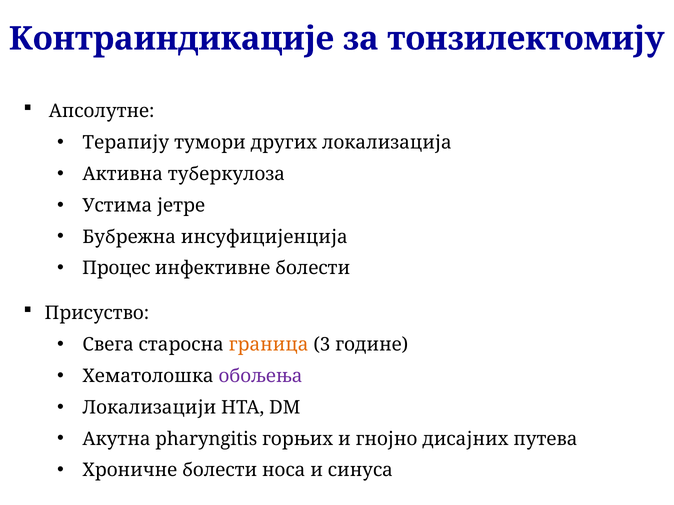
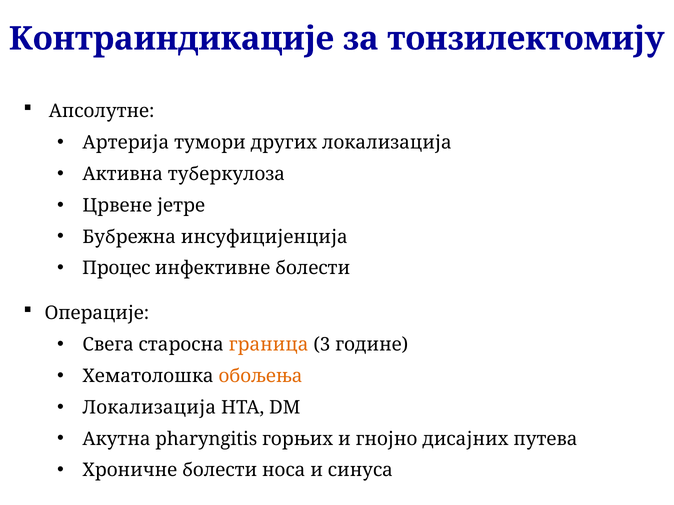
Терапију: Терапију -> Артерија
Устима: Устима -> Црвене
Присуство: Присуство -> Операције
обољења colour: purple -> orange
Локализацији at (149, 408): Локализацији -> Локализација
